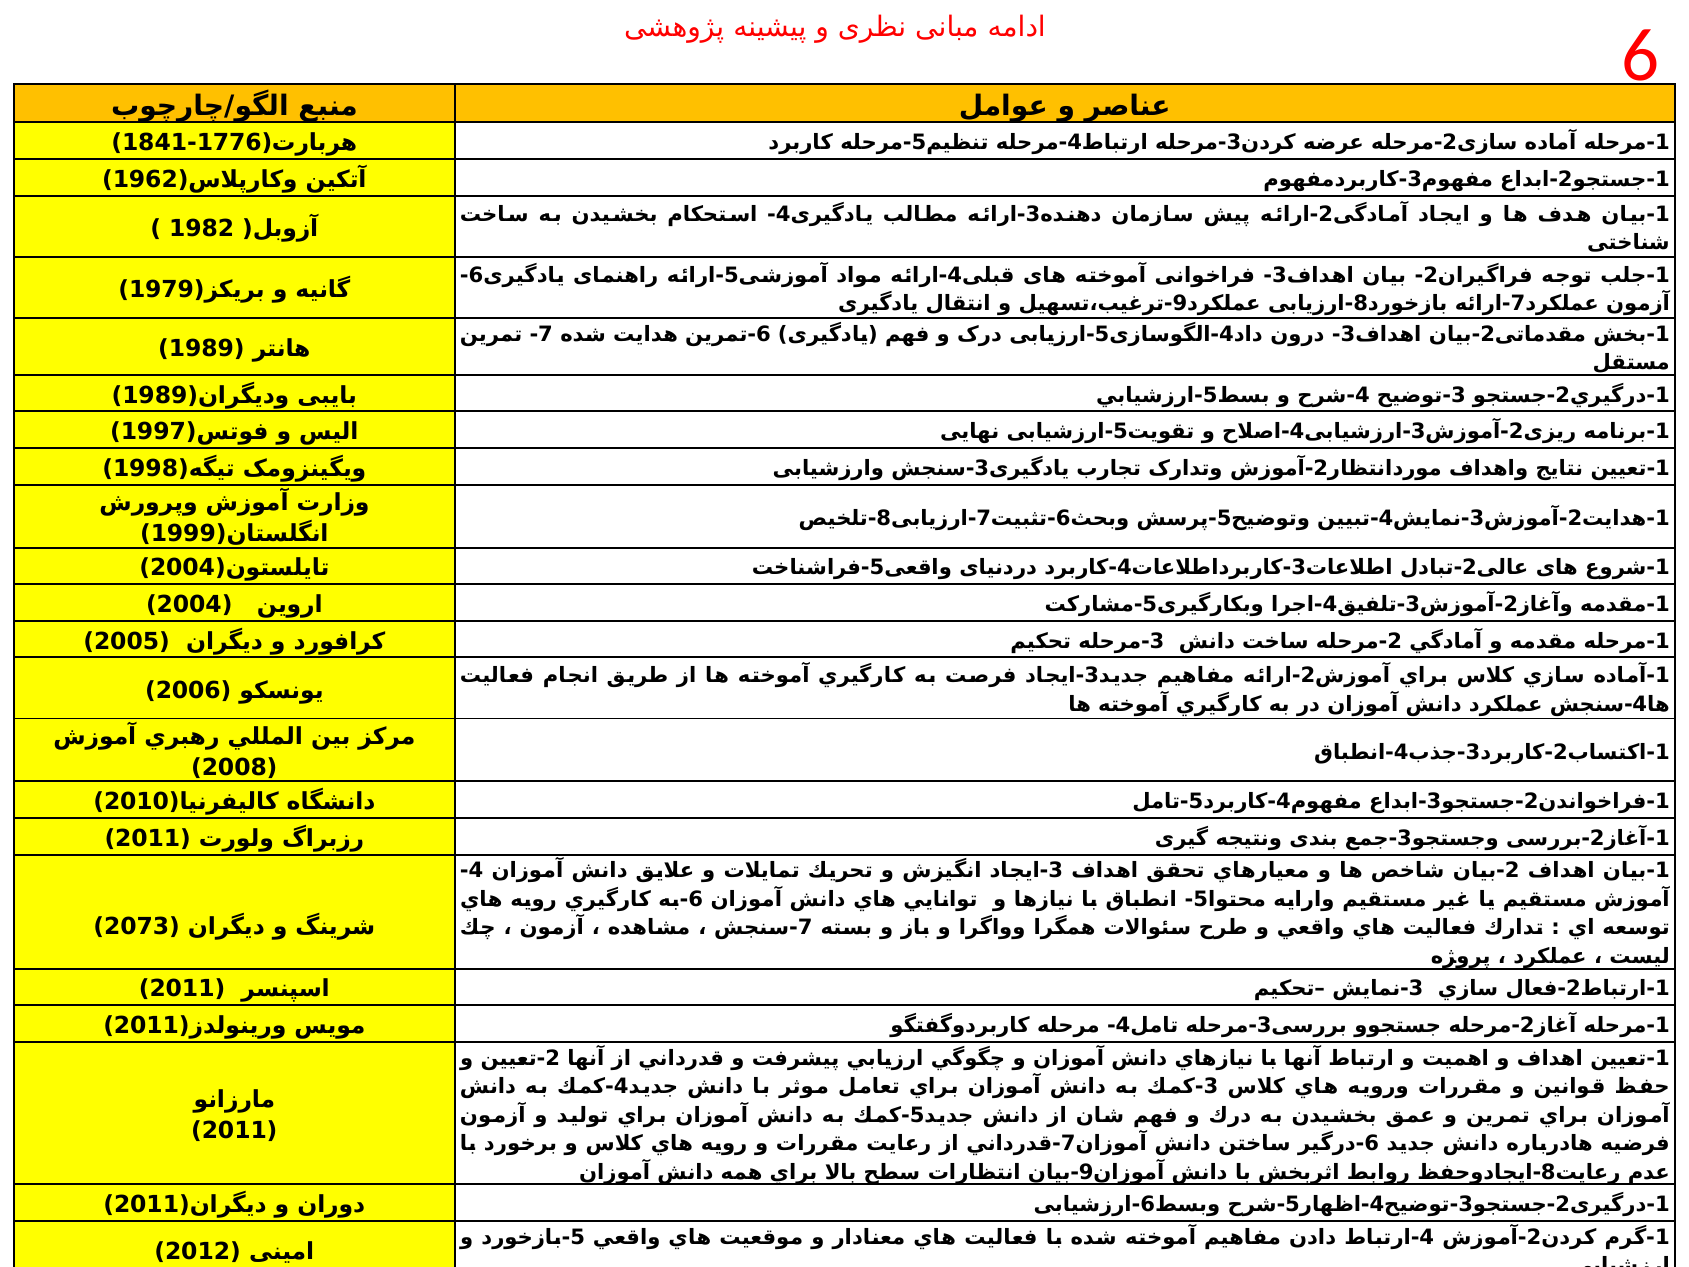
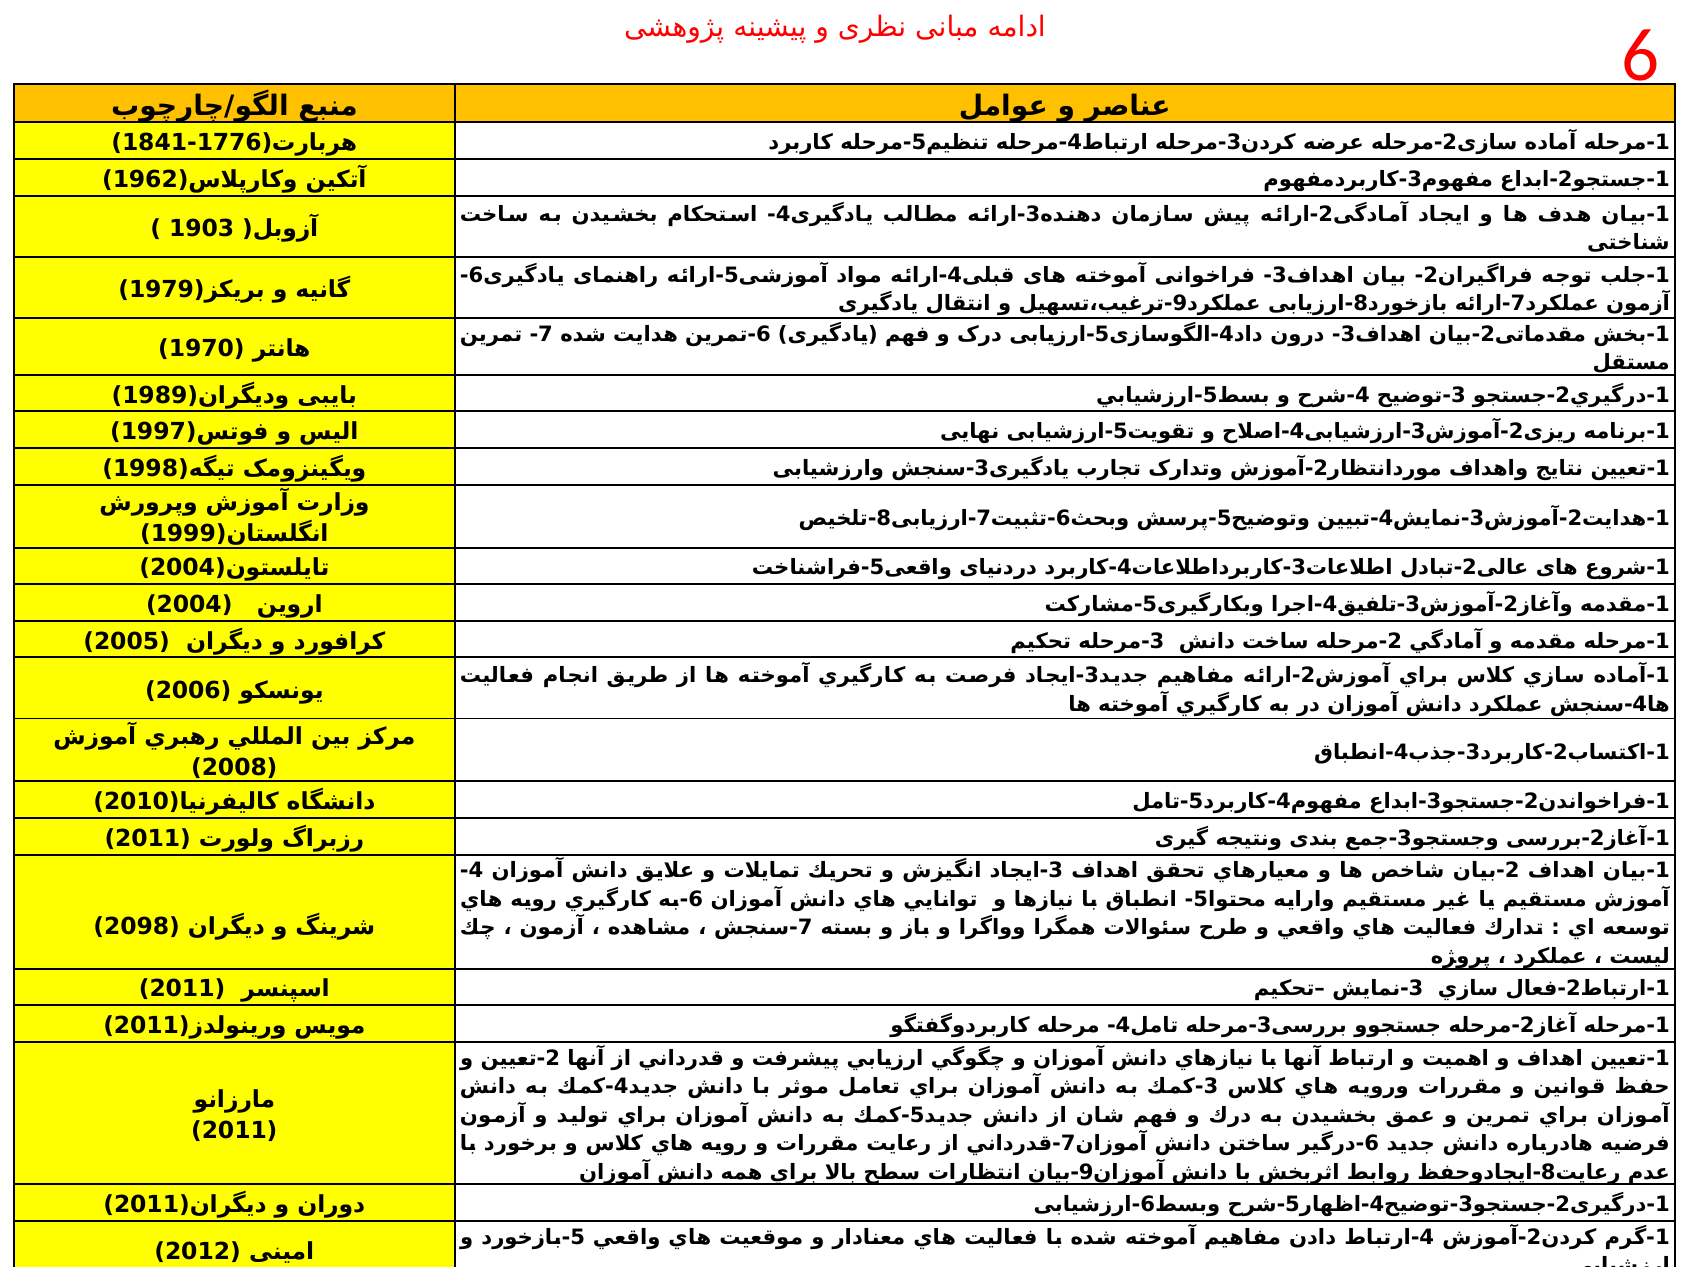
1982: 1982 -> 1903
1989 at (201, 348): 1989 -> 1970
2073: 2073 -> 2098
